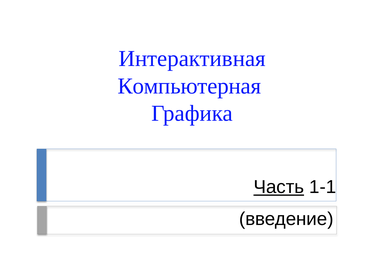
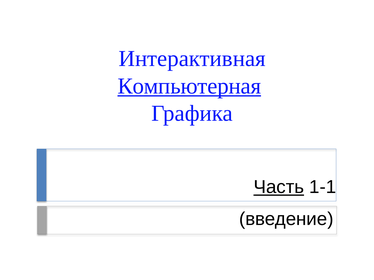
Компьютерная underline: none -> present
